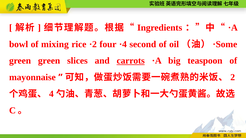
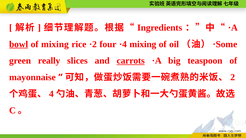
bowl underline: none -> present
·4 second: second -> mixing
green green: green -> really
